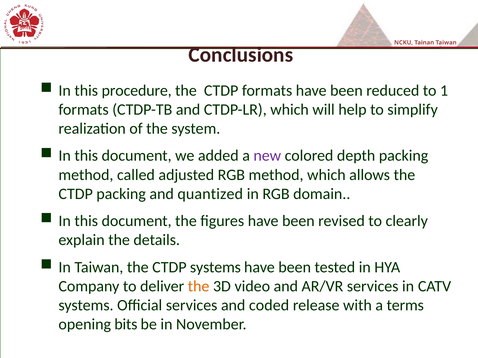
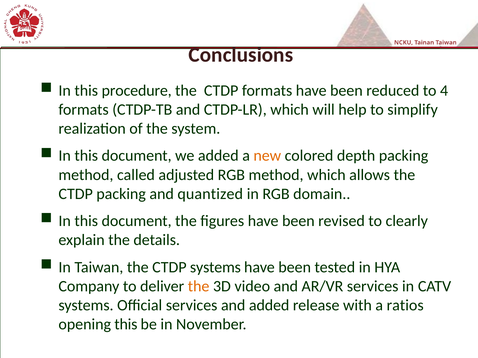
1: 1 -> 4
new colour: purple -> orange
and coded: coded -> added
terms: terms -> ratios
opening bits: bits -> this
